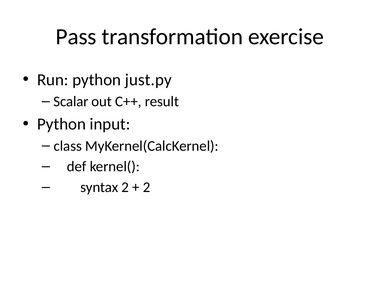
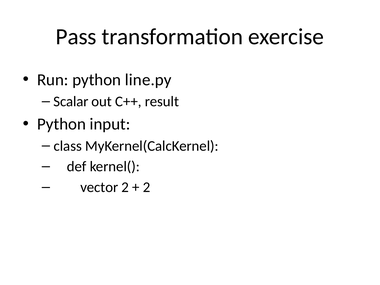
just.py: just.py -> line.py
syntax: syntax -> vector
